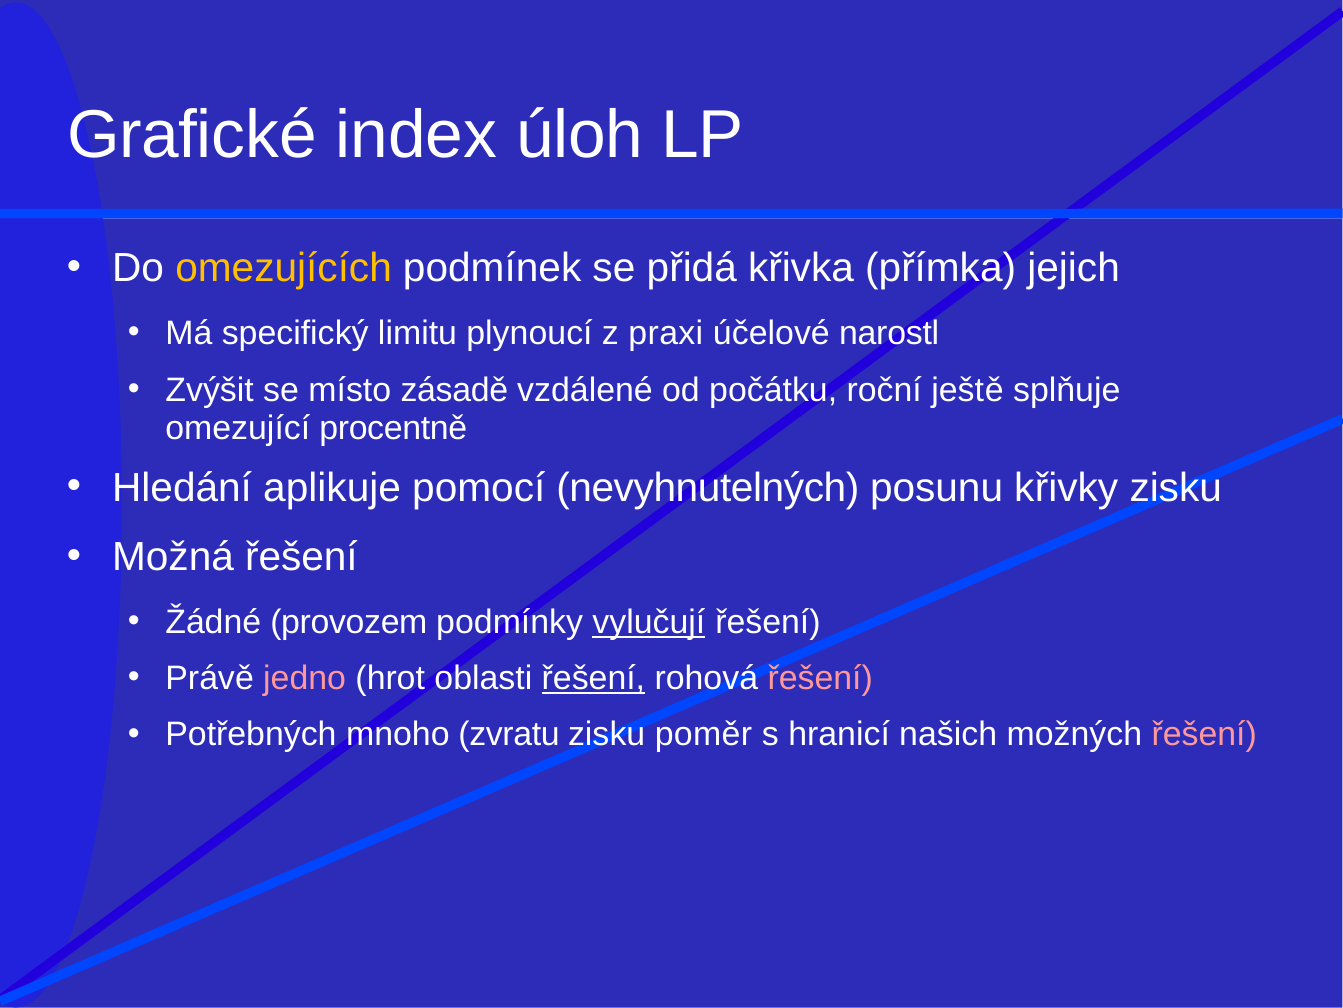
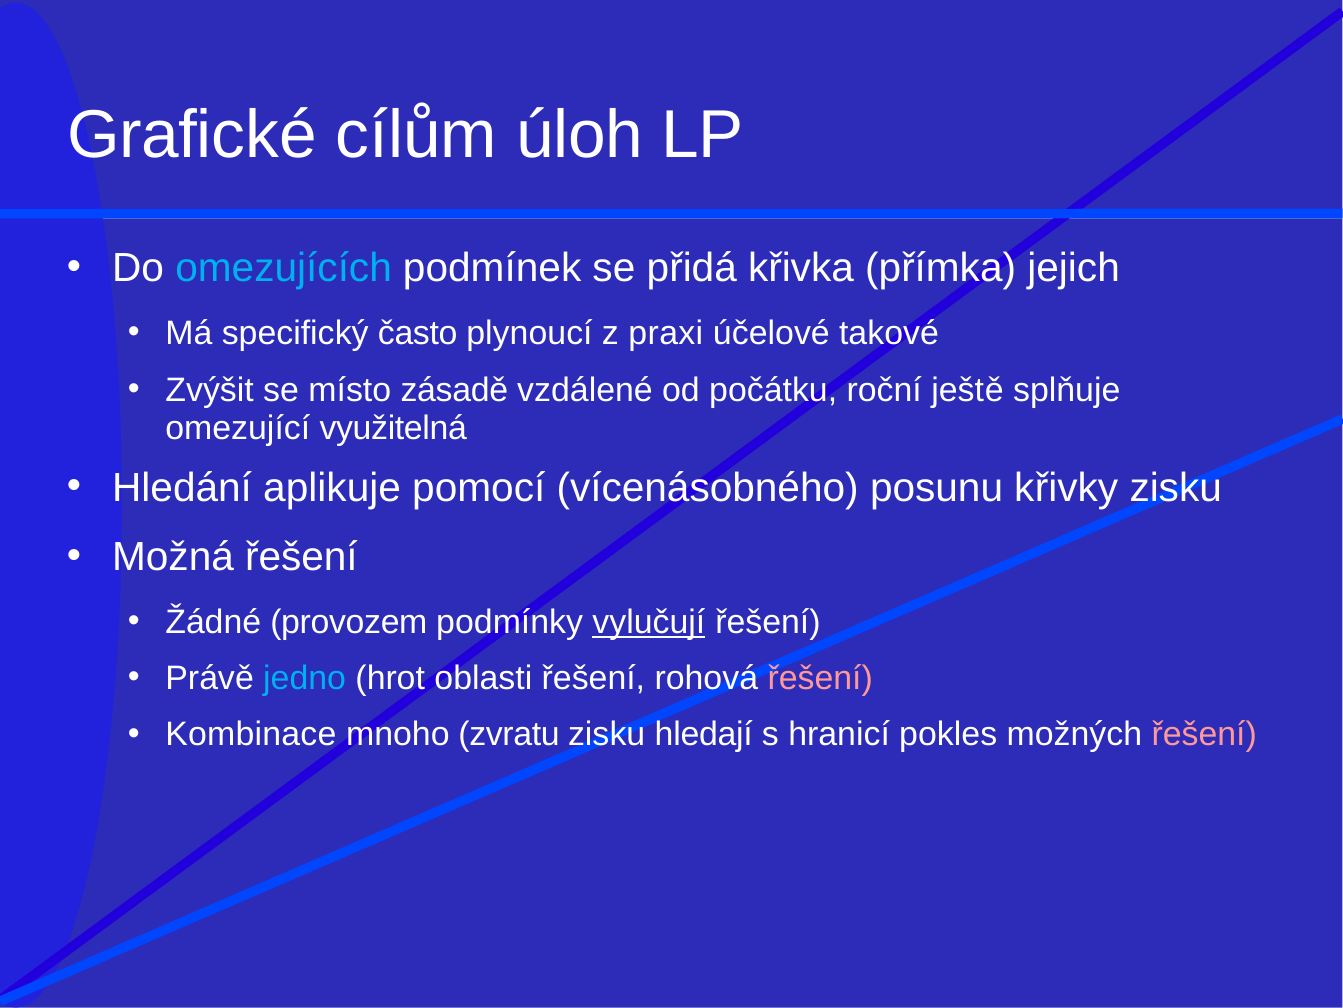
index: index -> cílům
omezujících colour: yellow -> light blue
limitu: limitu -> často
narostl: narostl -> takové
procentně: procentně -> využitelná
nevyhnutelných: nevyhnutelných -> vícenásobného
jedno colour: pink -> light blue
řešení at (593, 678) underline: present -> none
Potřebných: Potřebných -> Kombinace
poměr: poměr -> hledají
našich: našich -> pokles
